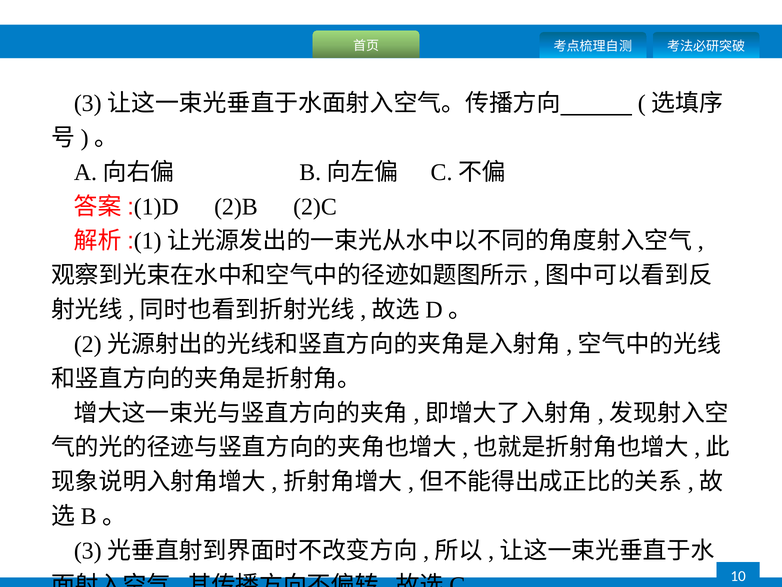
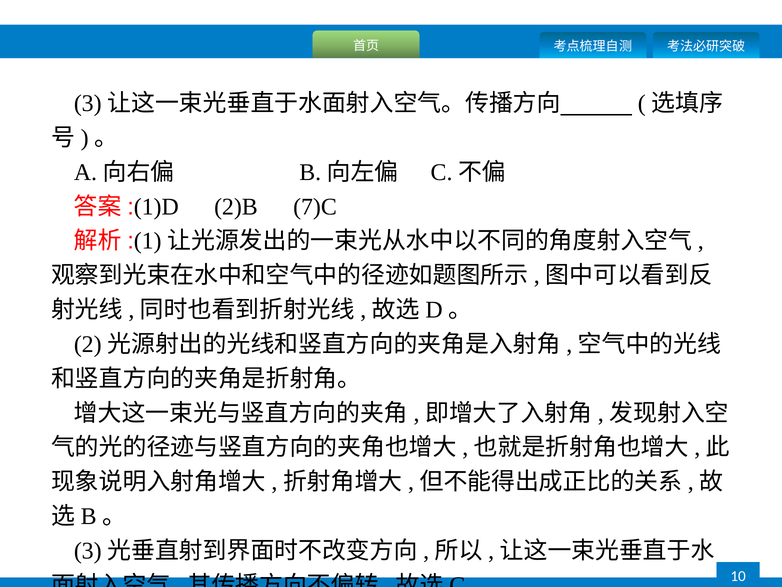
2)C: 2)C -> 7)C
